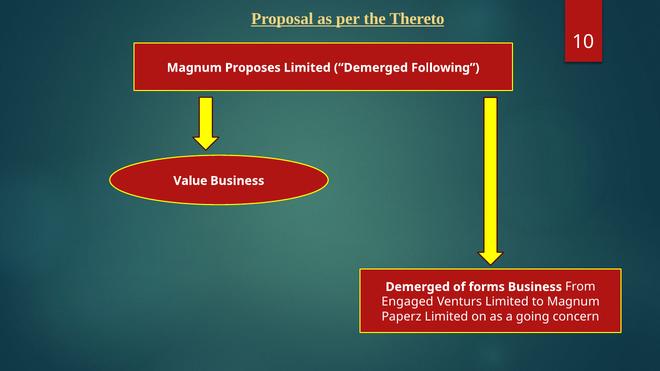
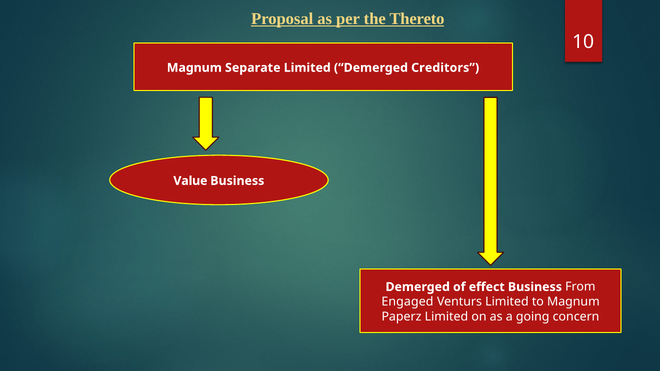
Proposes: Proposes -> Separate
Following: Following -> Creditors
forms: forms -> effect
